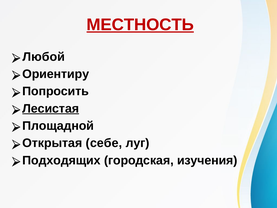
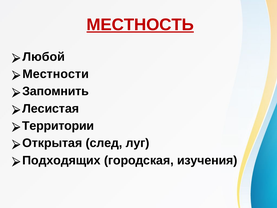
Ориентиру: Ориентиру -> Местности
Попросить: Попросить -> Запомнить
Лесистая underline: present -> none
Площадной: Площадной -> Территории
себе: себе -> след
